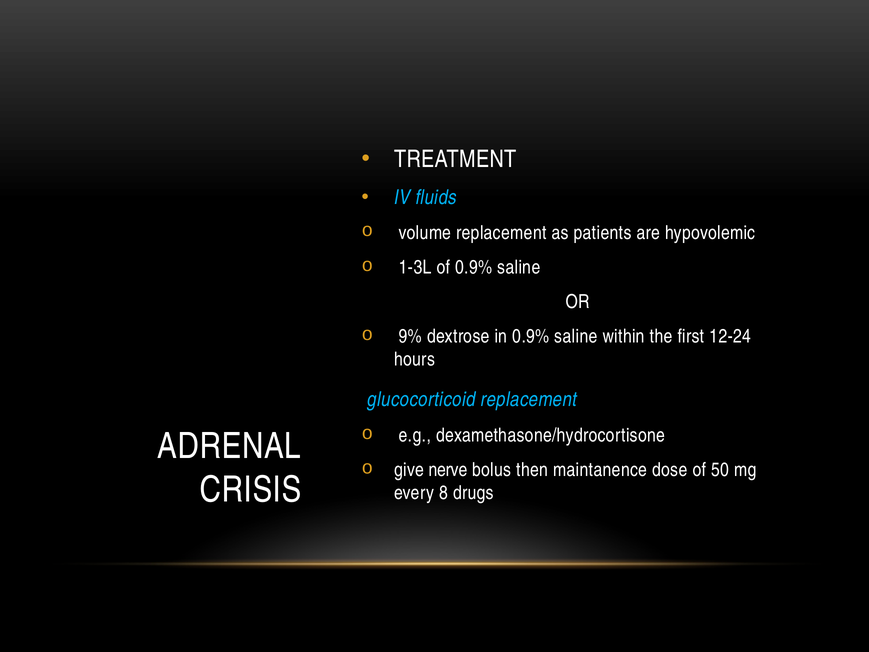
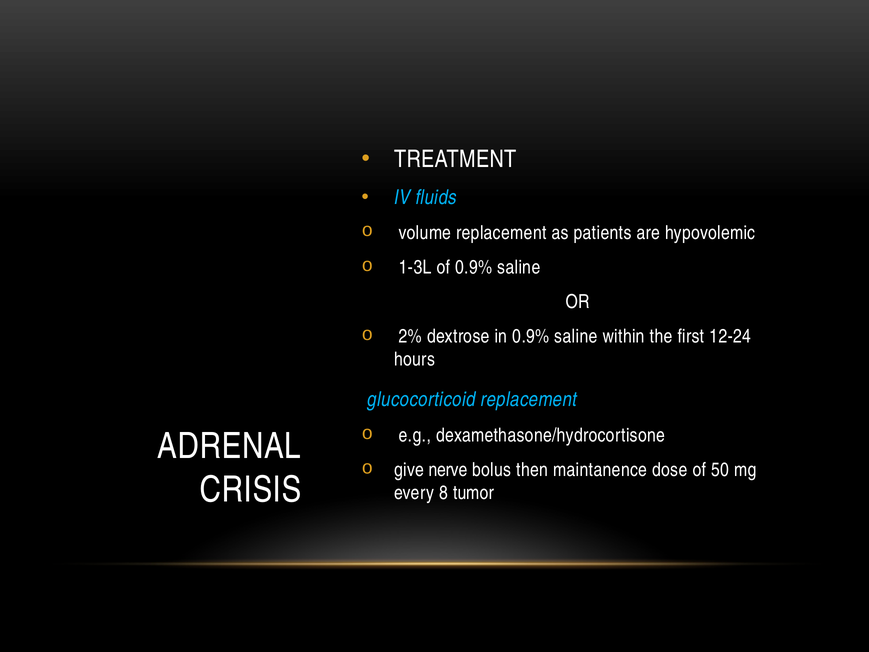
9%: 9% -> 2%
drugs: drugs -> tumor
